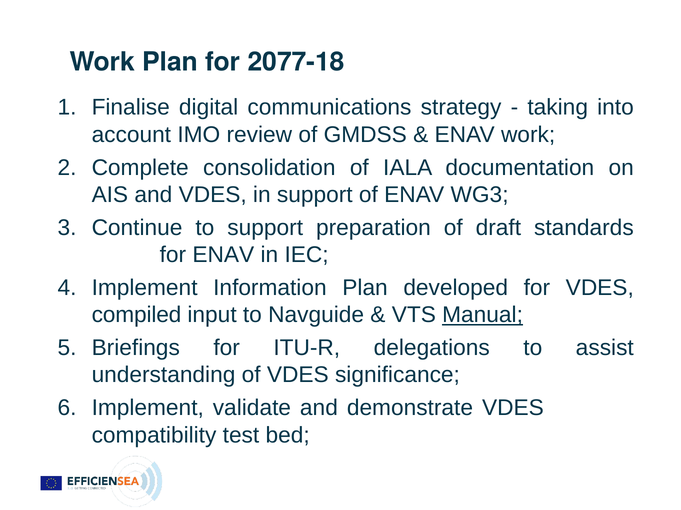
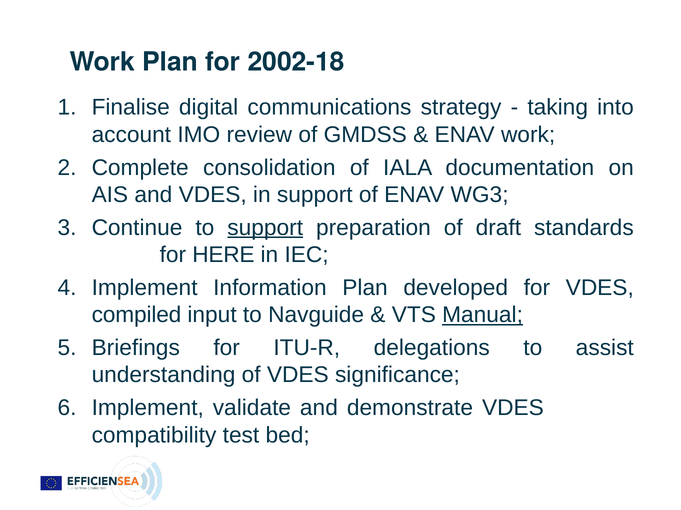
2077-18: 2077-18 -> 2002-18
support at (265, 228) underline: none -> present
for ENAV: ENAV -> HERE
